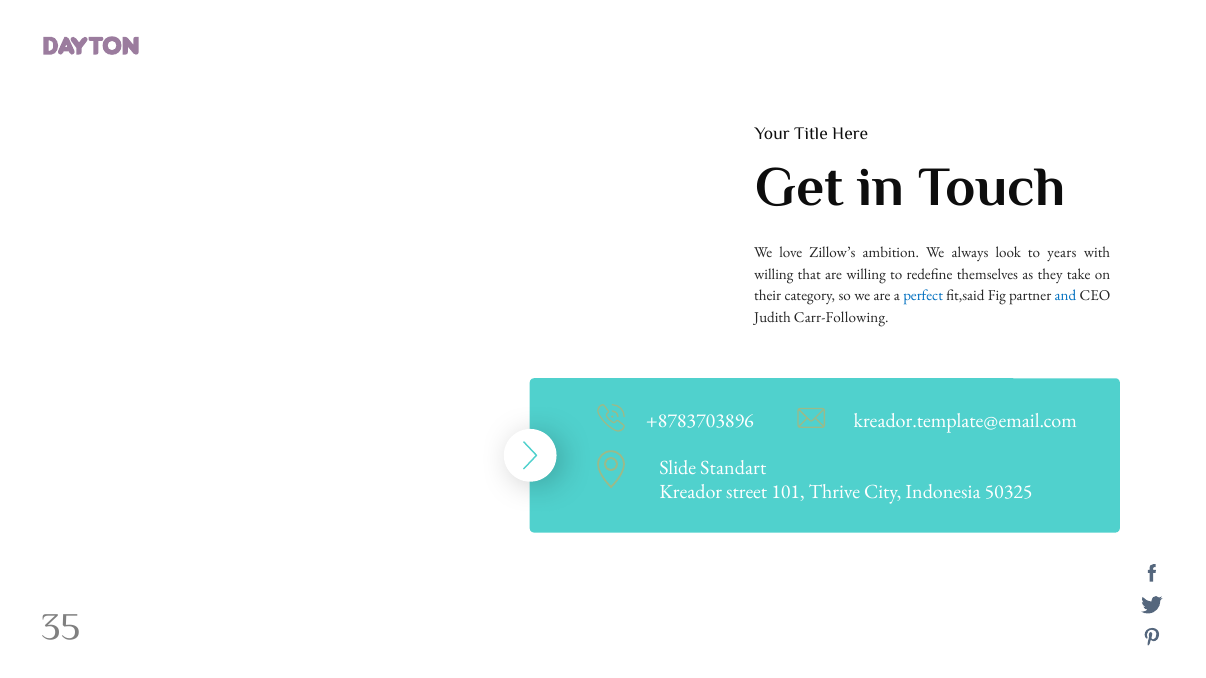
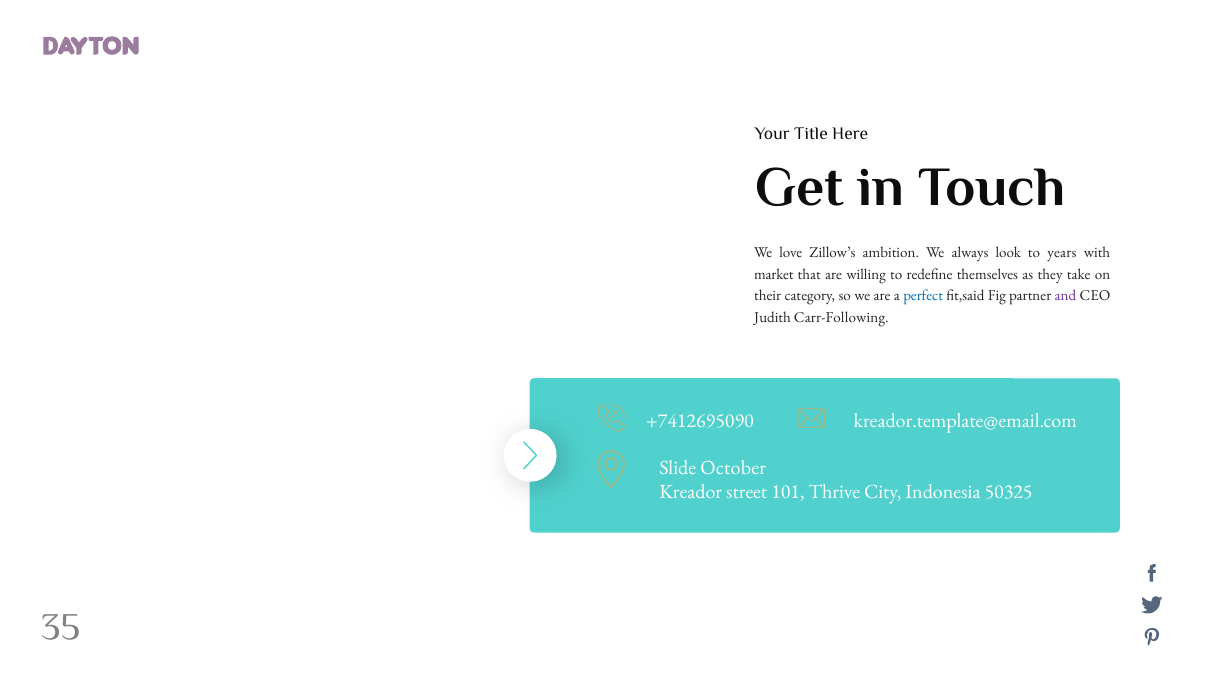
willing at (774, 274): willing -> market
and colour: blue -> purple
+8783703896: +8783703896 -> +7412695090
Standart: Standart -> October
